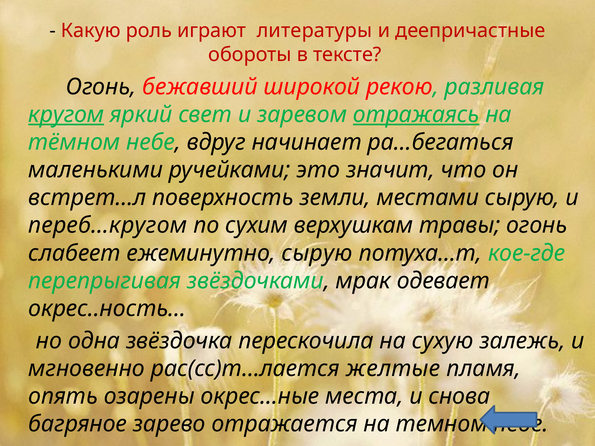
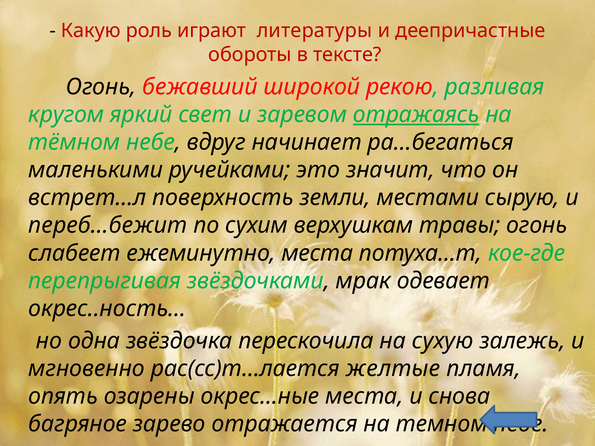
кругом underline: present -> none
переб…кругом: переб…кругом -> переб…бежит
ежеминутно сырую: сырую -> места
